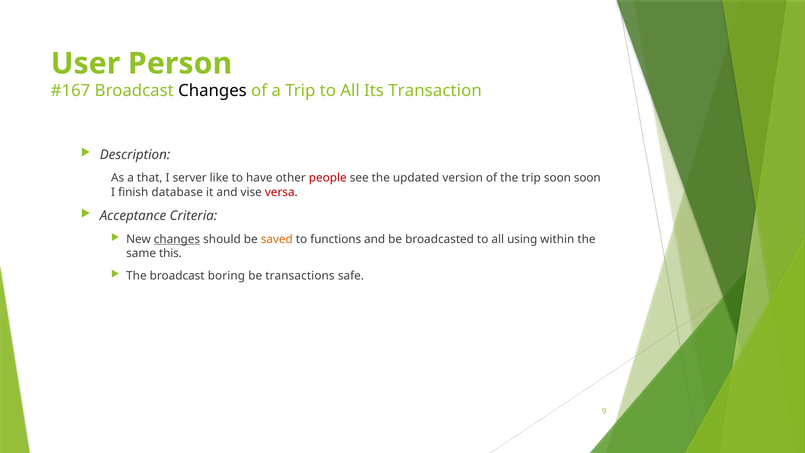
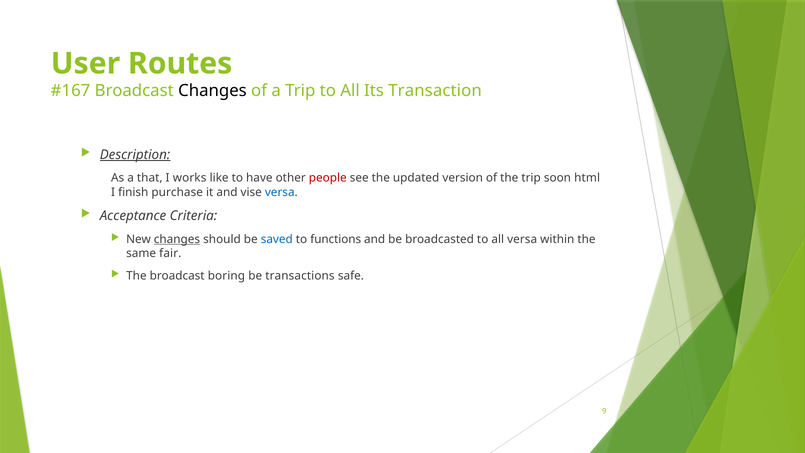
Person: Person -> Routes
Description underline: none -> present
server: server -> works
soon soon: soon -> html
database: database -> purchase
versa at (281, 192) colour: red -> blue
saved colour: orange -> blue
all using: using -> versa
this: this -> fair
